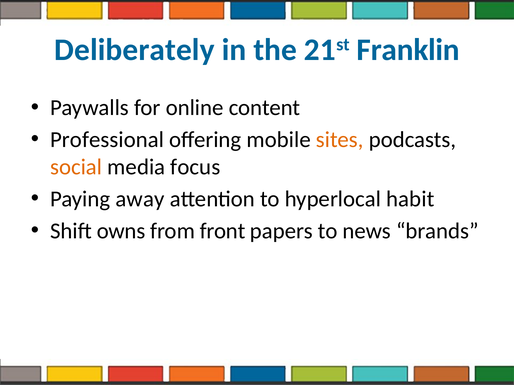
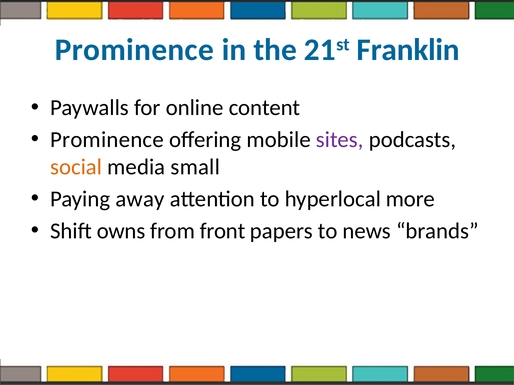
Deliberately at (134, 50): Deliberately -> Prominence
Professional at (107, 140): Professional -> Prominence
sites colour: orange -> purple
focus: focus -> small
habit: habit -> more
